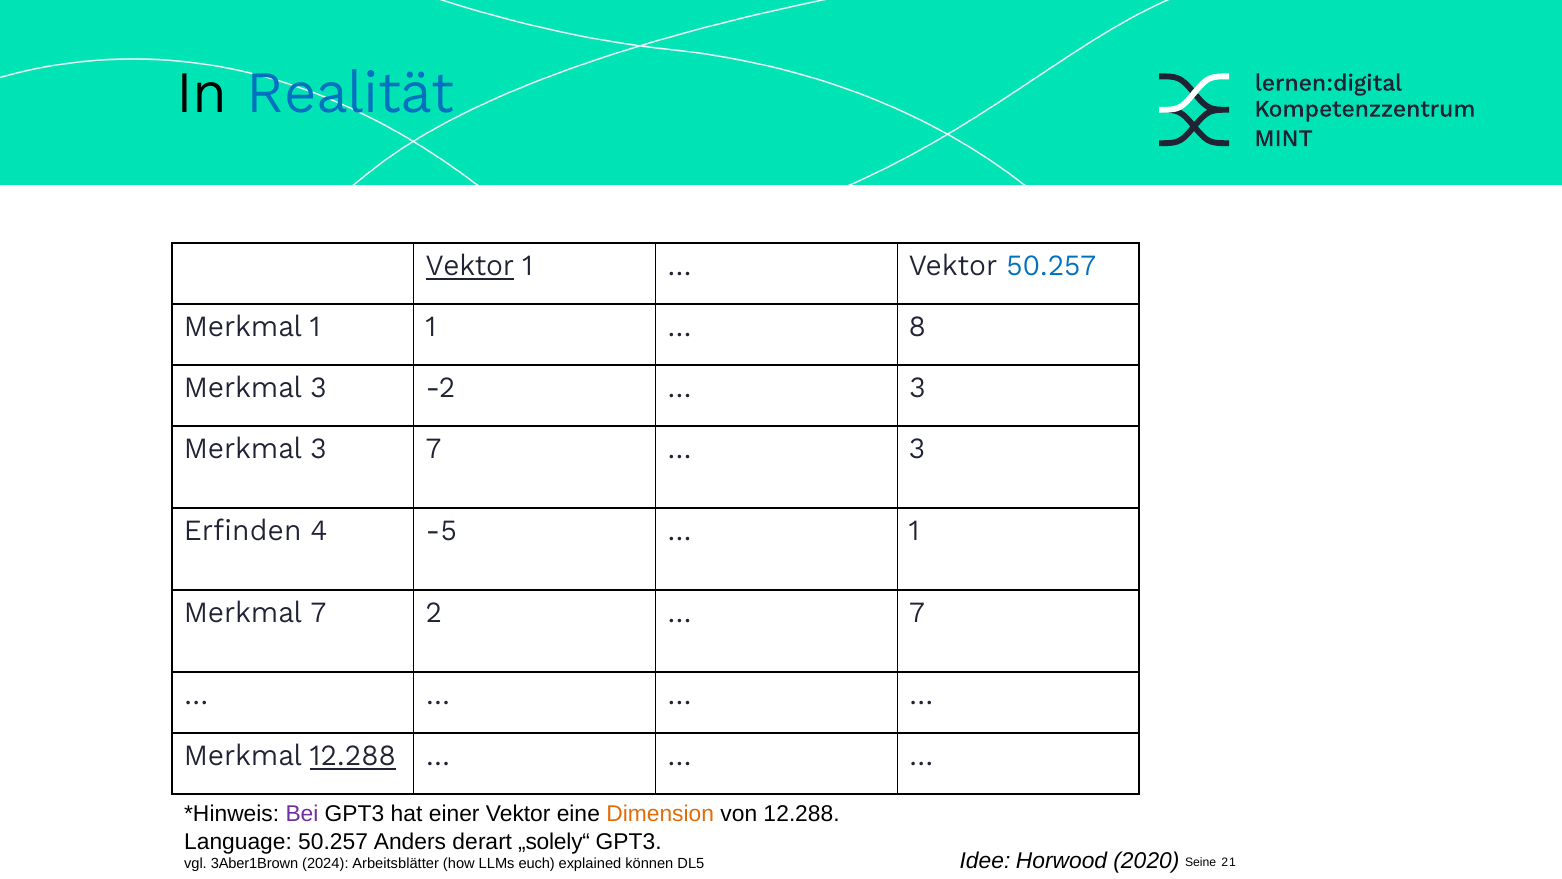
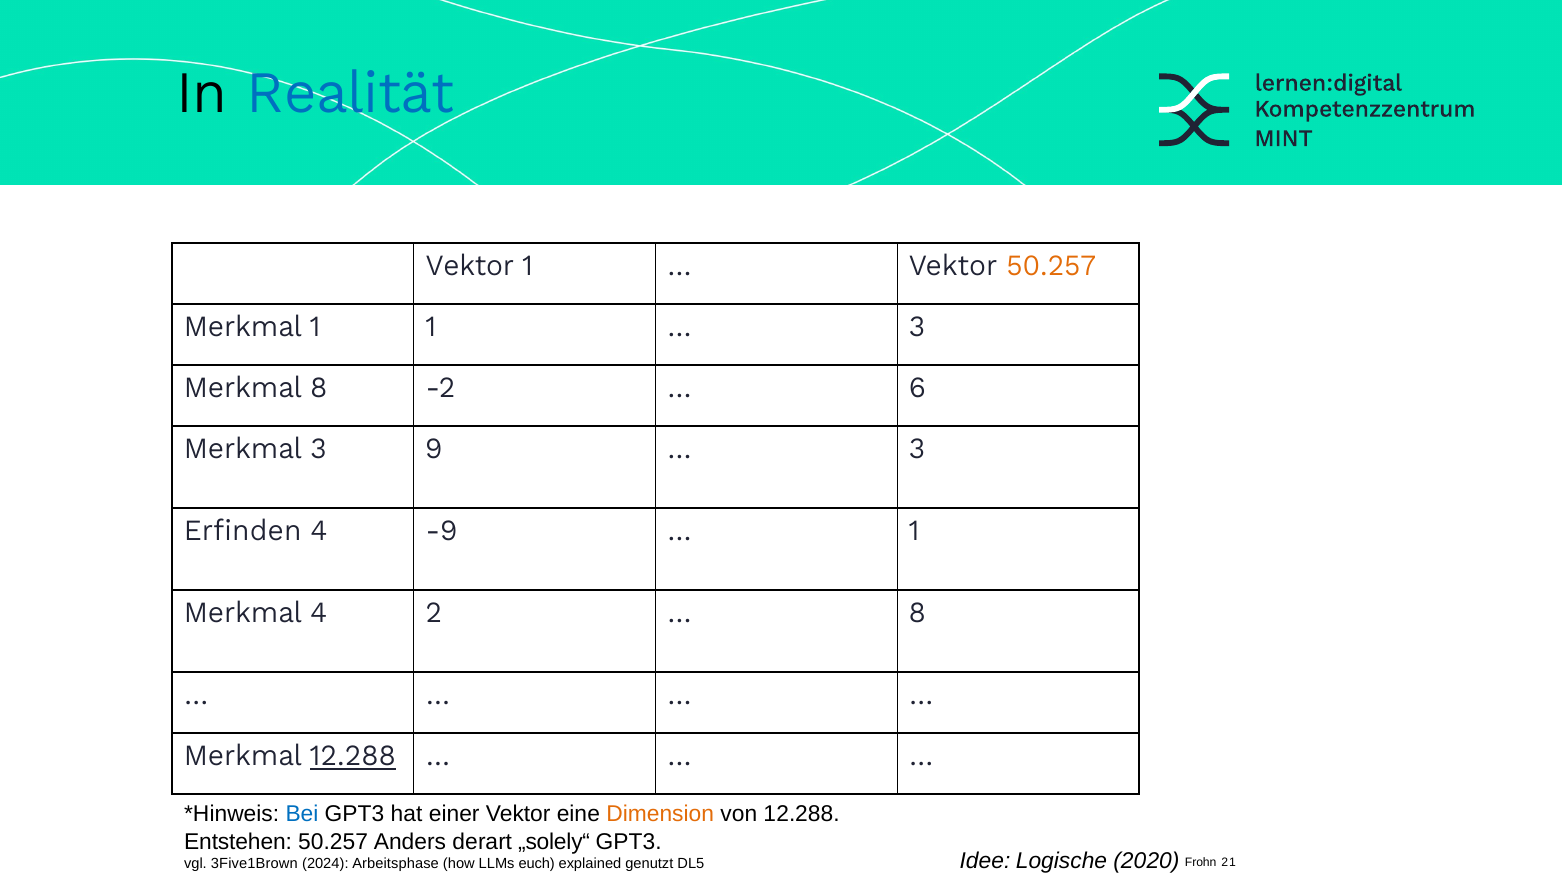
Vektor at (470, 266) underline: present -> none
50.257 at (1051, 266) colour: blue -> orange
8 at (917, 327): 8 -> 3
3 at (319, 388): 3 -> 8
3 at (917, 388): 3 -> 6
3 7: 7 -> 9
-5: -5 -> -9
Merkmal 7: 7 -> 4
7 at (917, 613): 7 -> 8
Bei colour: purple -> blue
Language: Language -> Entstehen
Horwood: Horwood -> Logische
Seine: Seine -> Frohn
3Aber1Brown: 3Aber1Brown -> 3Five1Brown
Arbeitsblätter: Arbeitsblätter -> Arbeitsphase
können: können -> genutzt
